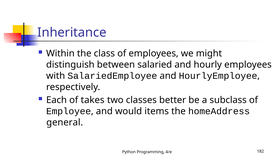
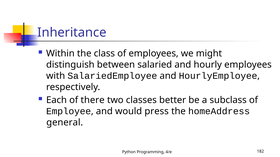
takes: takes -> there
items: items -> press
